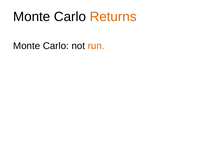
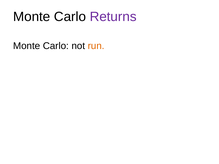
Returns colour: orange -> purple
